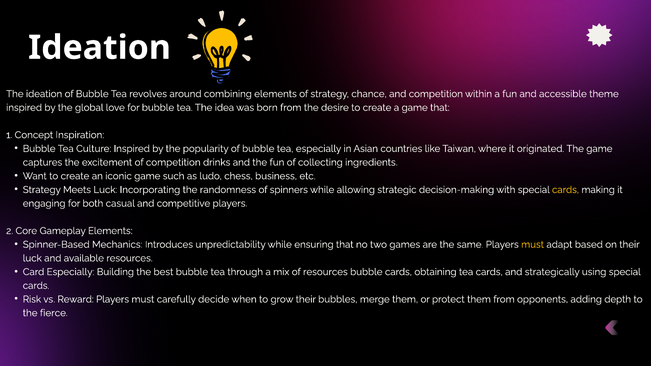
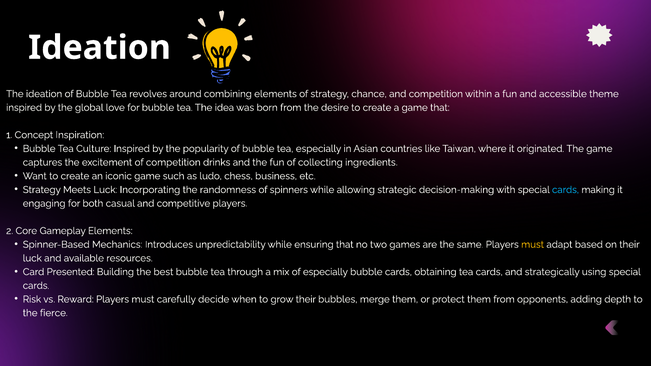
cards at (566, 190) colour: yellow -> light blue
Card Especially: Especially -> Presented
of resources: resources -> especially
